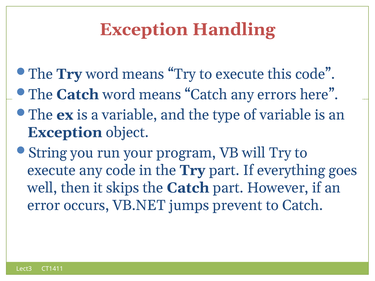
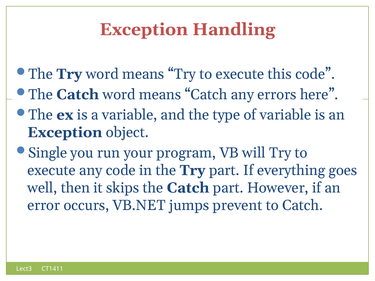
String: String -> Single
